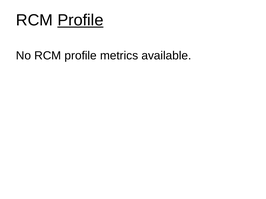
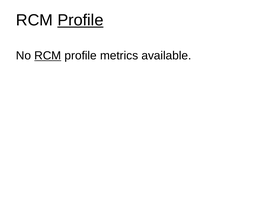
RCM at (48, 56) underline: none -> present
